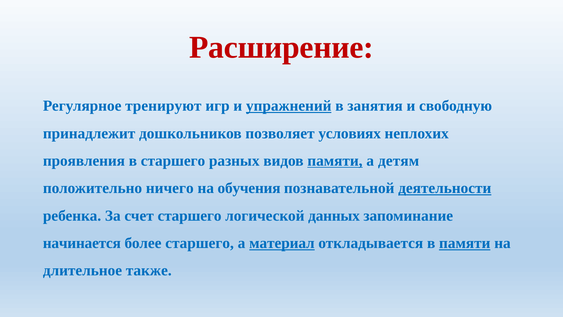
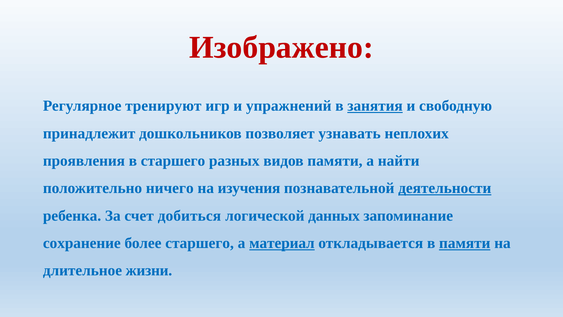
Расширение: Расширение -> Изображено
упражнений underline: present -> none
занятия underline: none -> present
условиях: условиях -> узнавать
памяти at (335, 161) underline: present -> none
детям: детям -> найти
обучения: обучения -> изучения
счет старшего: старшего -> добиться
начинается: начинается -> сохранение
также: также -> жизни
